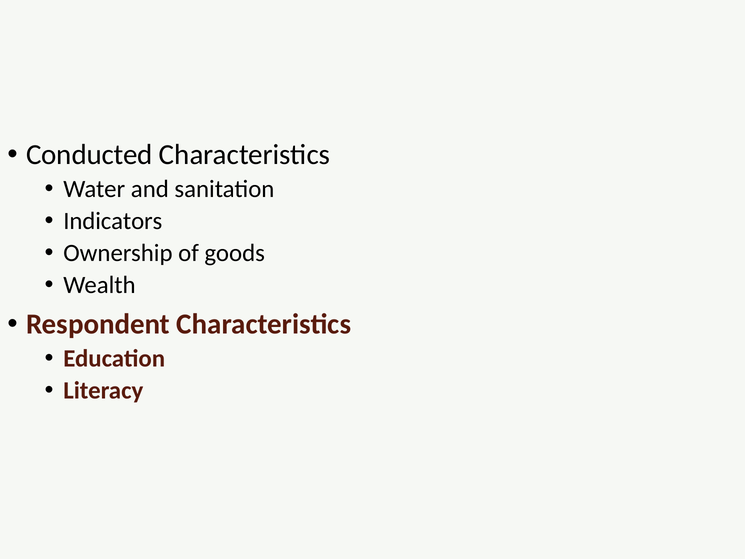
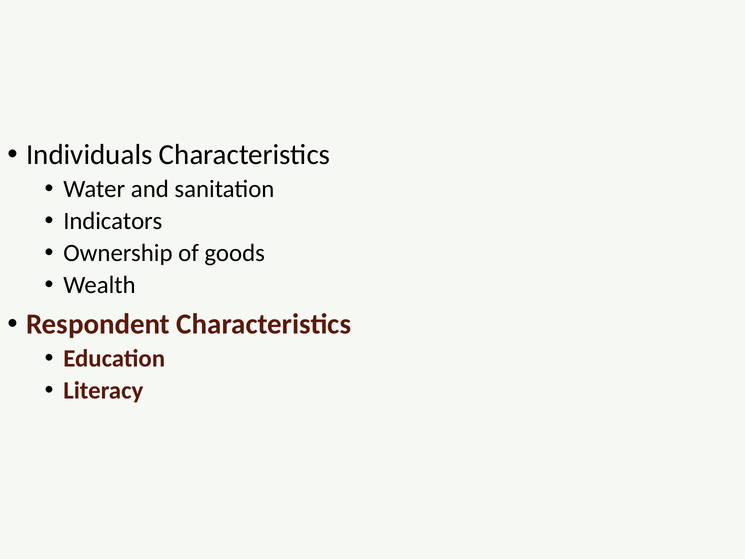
Conducted: Conducted -> Individuals
